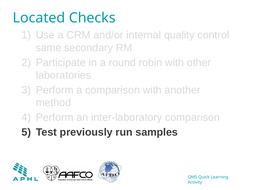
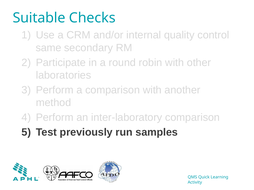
Located: Located -> Suitable
